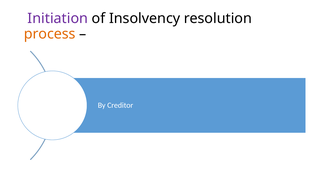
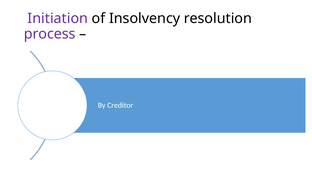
process colour: orange -> purple
